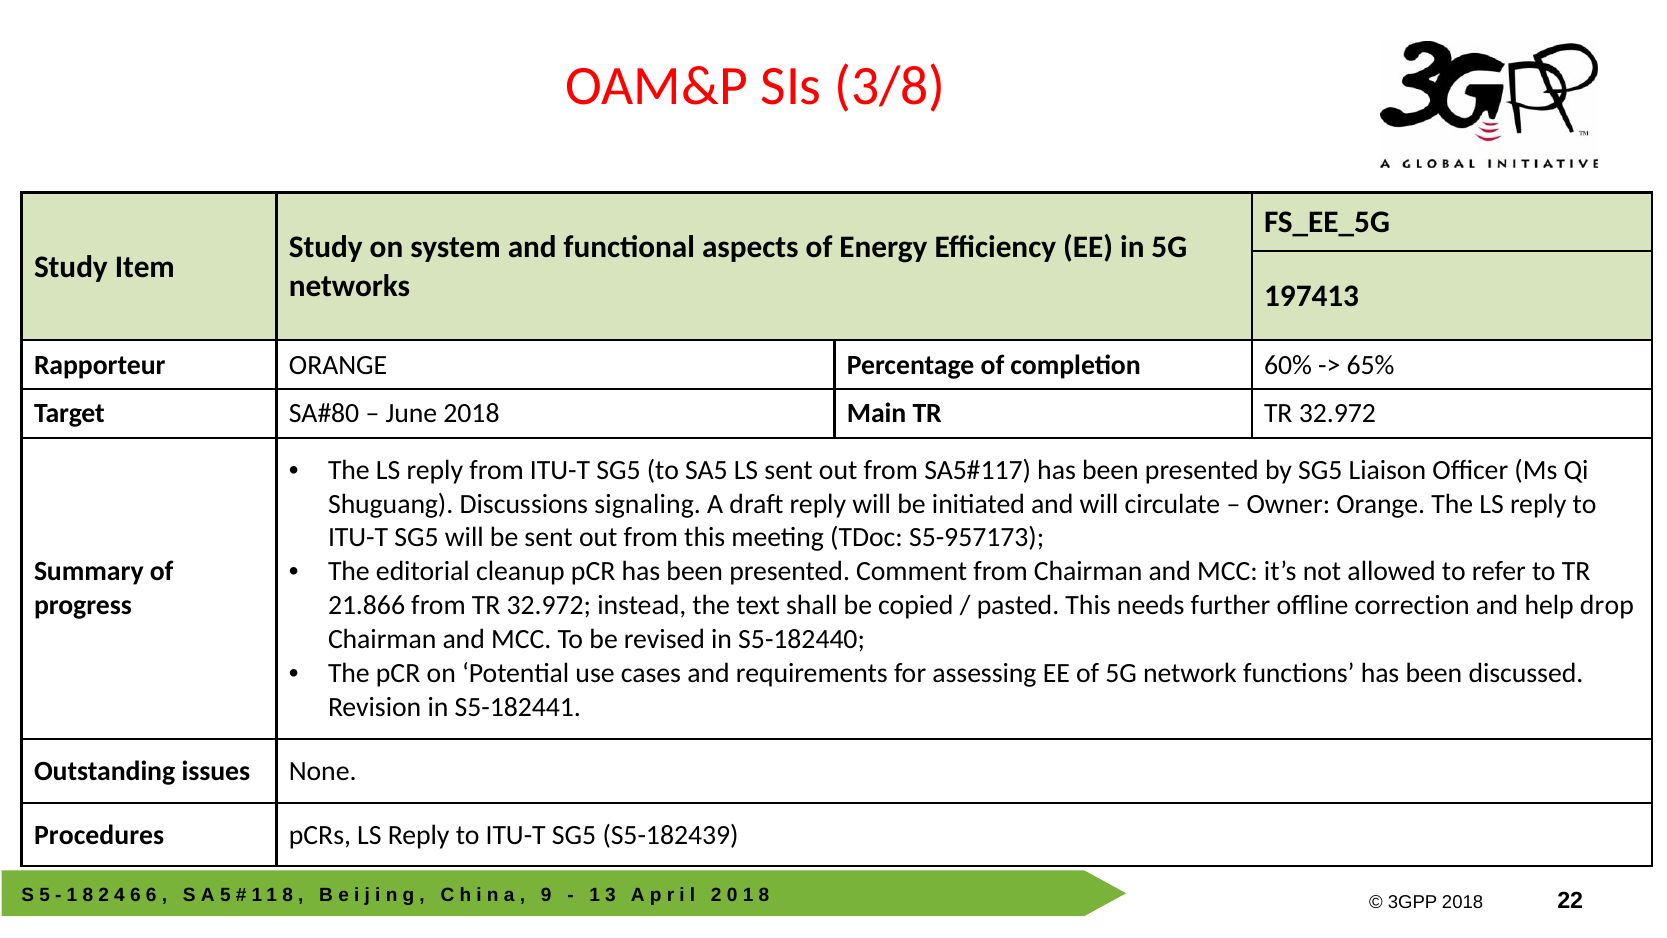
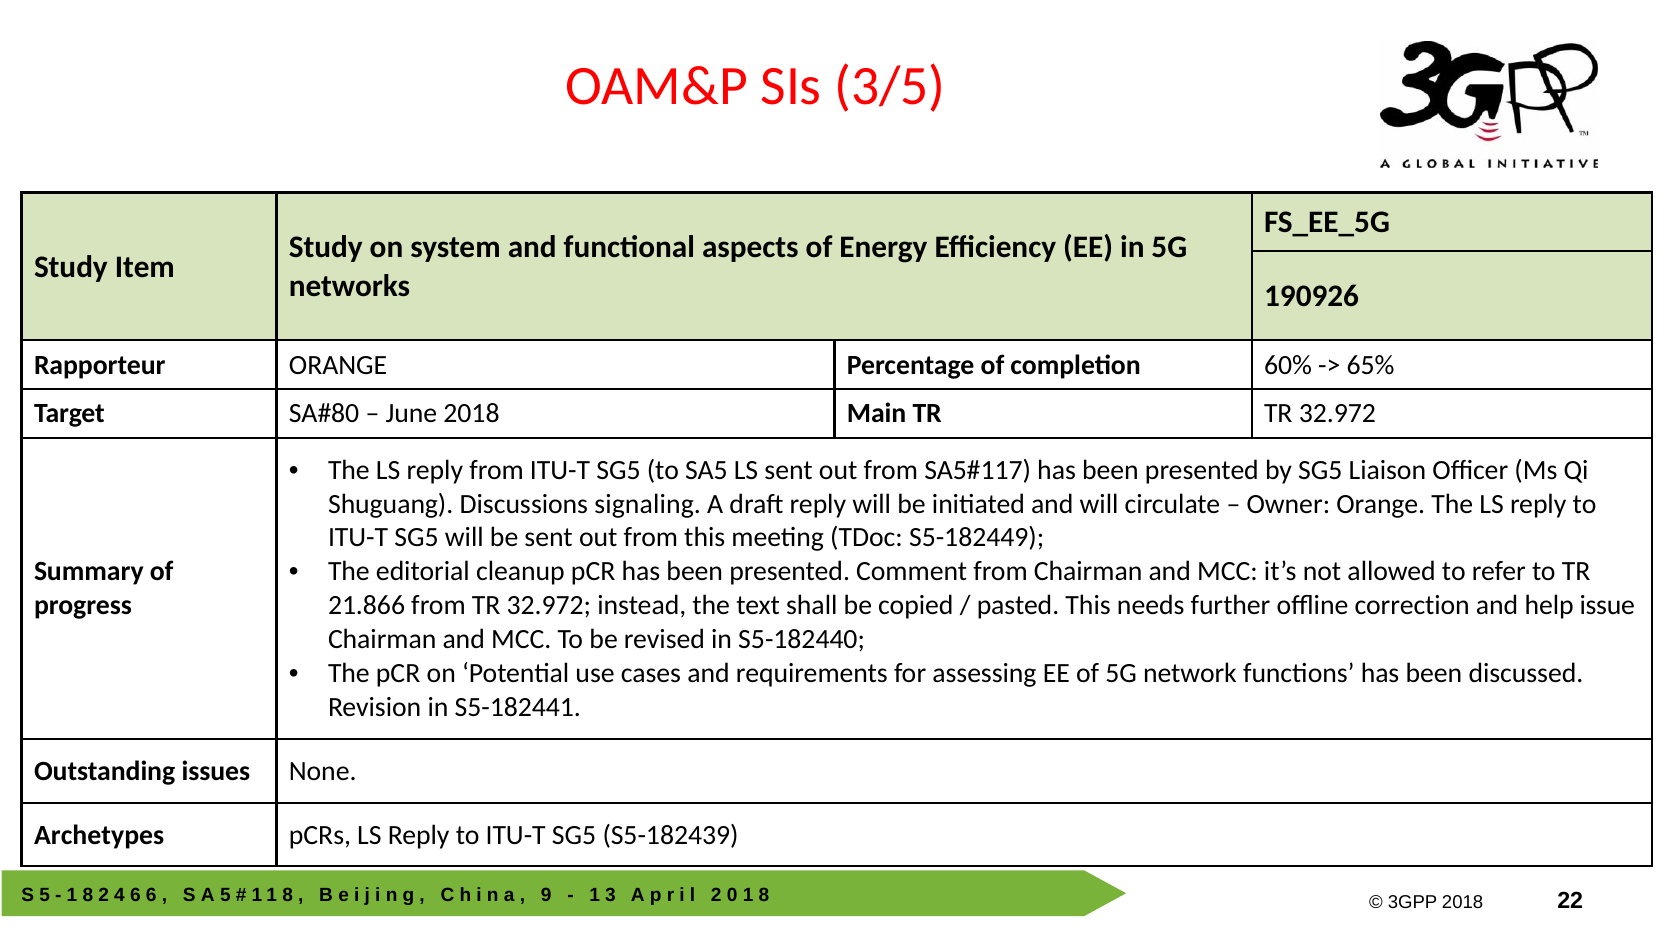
3/8: 3/8 -> 3/5
197413: 197413 -> 190926
S5-957173: S5-957173 -> S5-182449
drop: drop -> issue
Procedures: Procedures -> Archetypes
